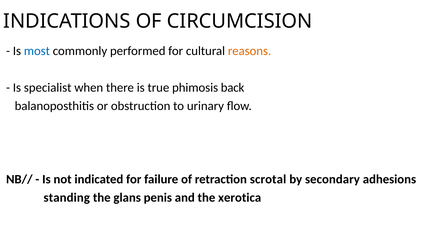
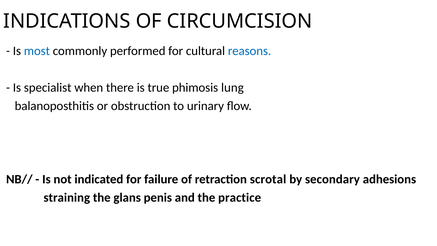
reasons colour: orange -> blue
back: back -> lung
standing: standing -> straining
xerotica: xerotica -> practice
